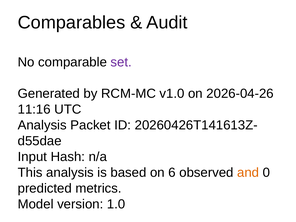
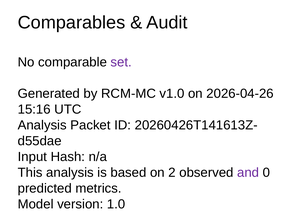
11:16: 11:16 -> 15:16
6: 6 -> 2
and colour: orange -> purple
